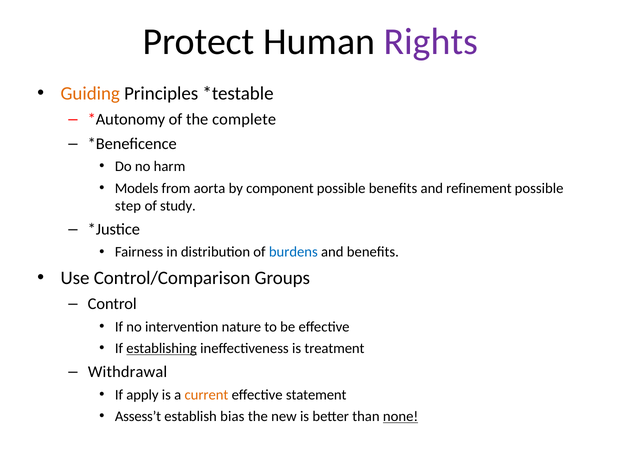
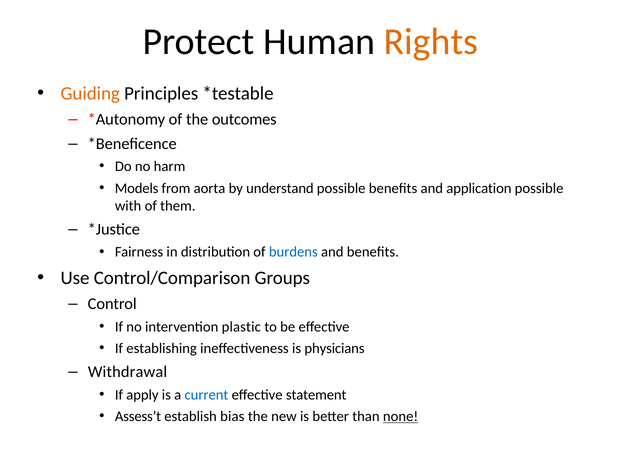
Rights colour: purple -> orange
complete: complete -> outcomes
component: component -> understand
refinement: refinement -> application
step: step -> with
study: study -> them
nature: nature -> plastic
establishing underline: present -> none
treatment: treatment -> physicians
current colour: orange -> blue
